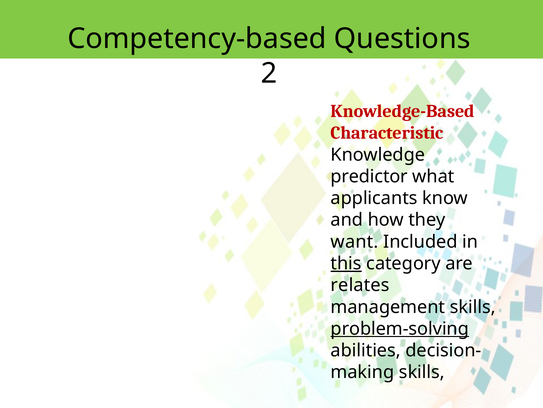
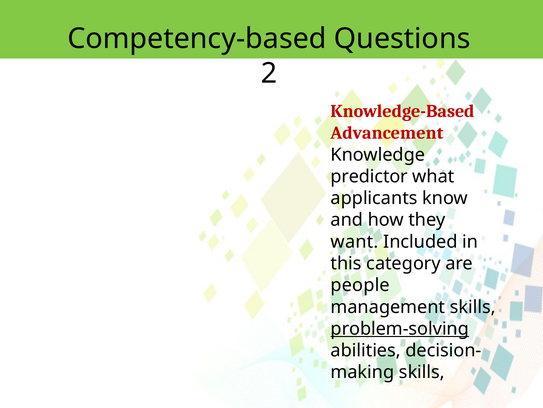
Characteristic: Characteristic -> Advancement
this underline: present -> none
relates: relates -> people
